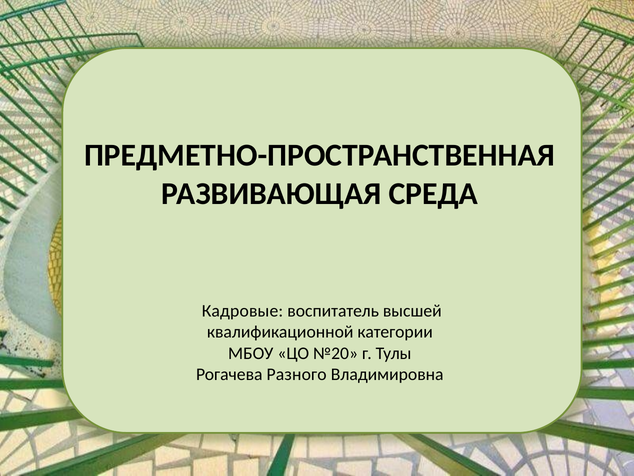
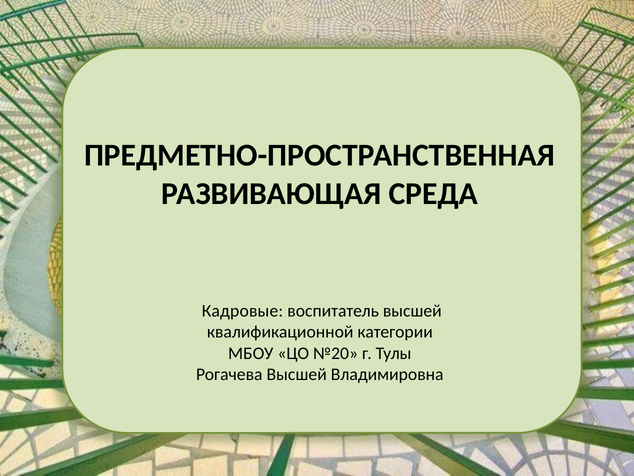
Рогачева Разного: Разного -> Высшей
